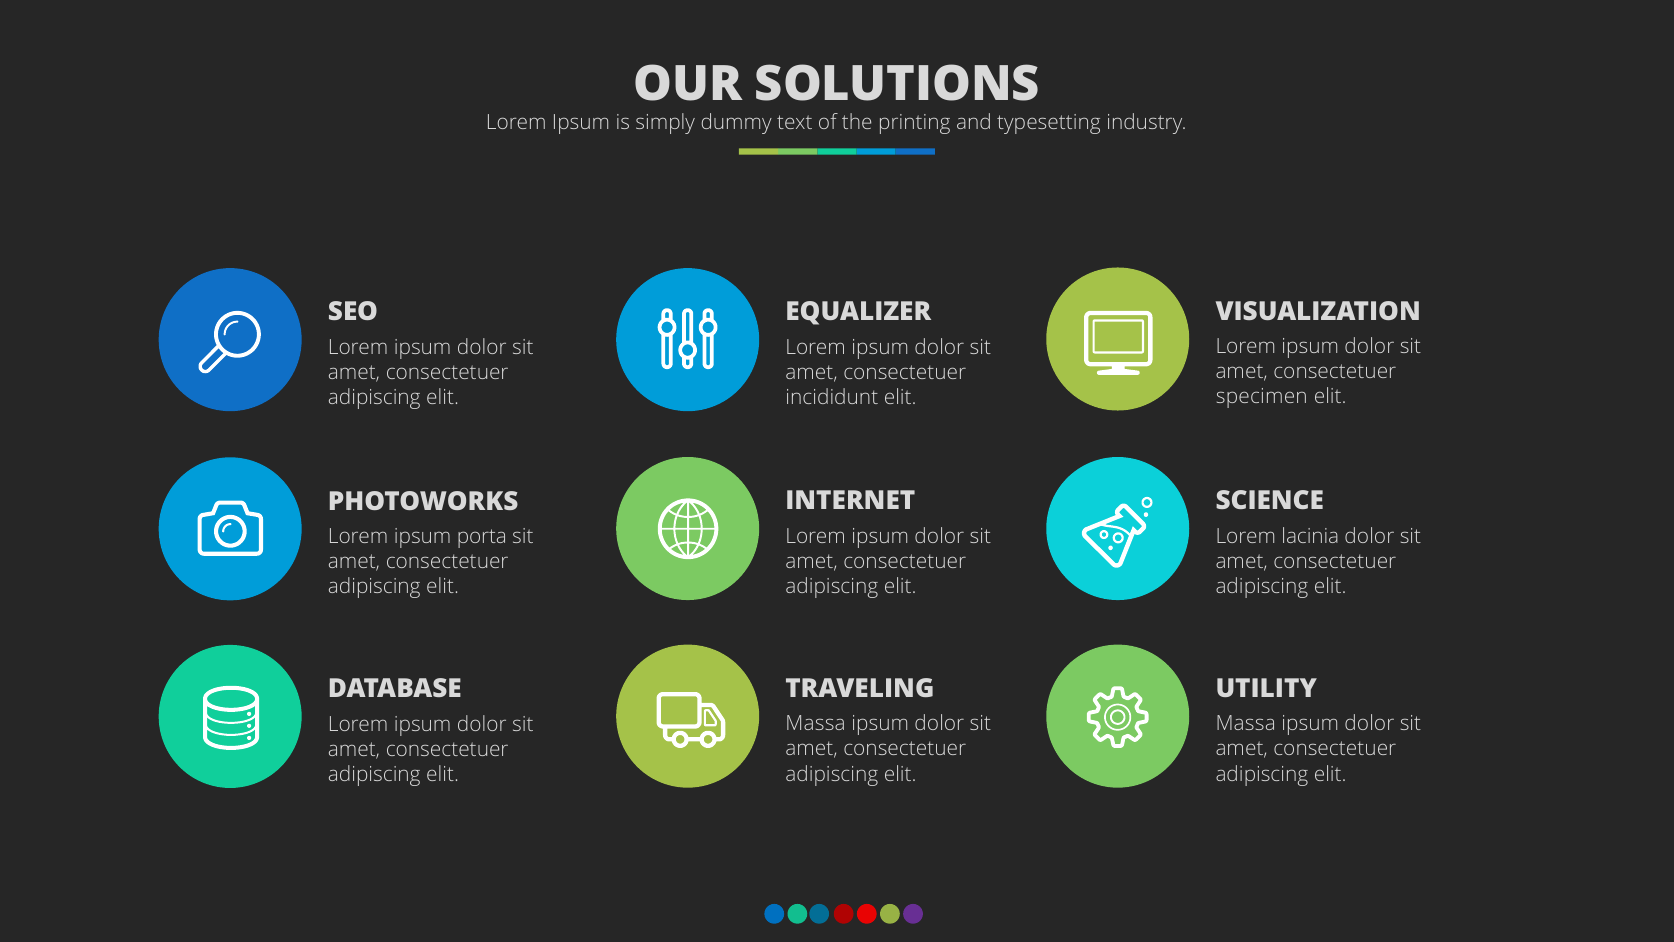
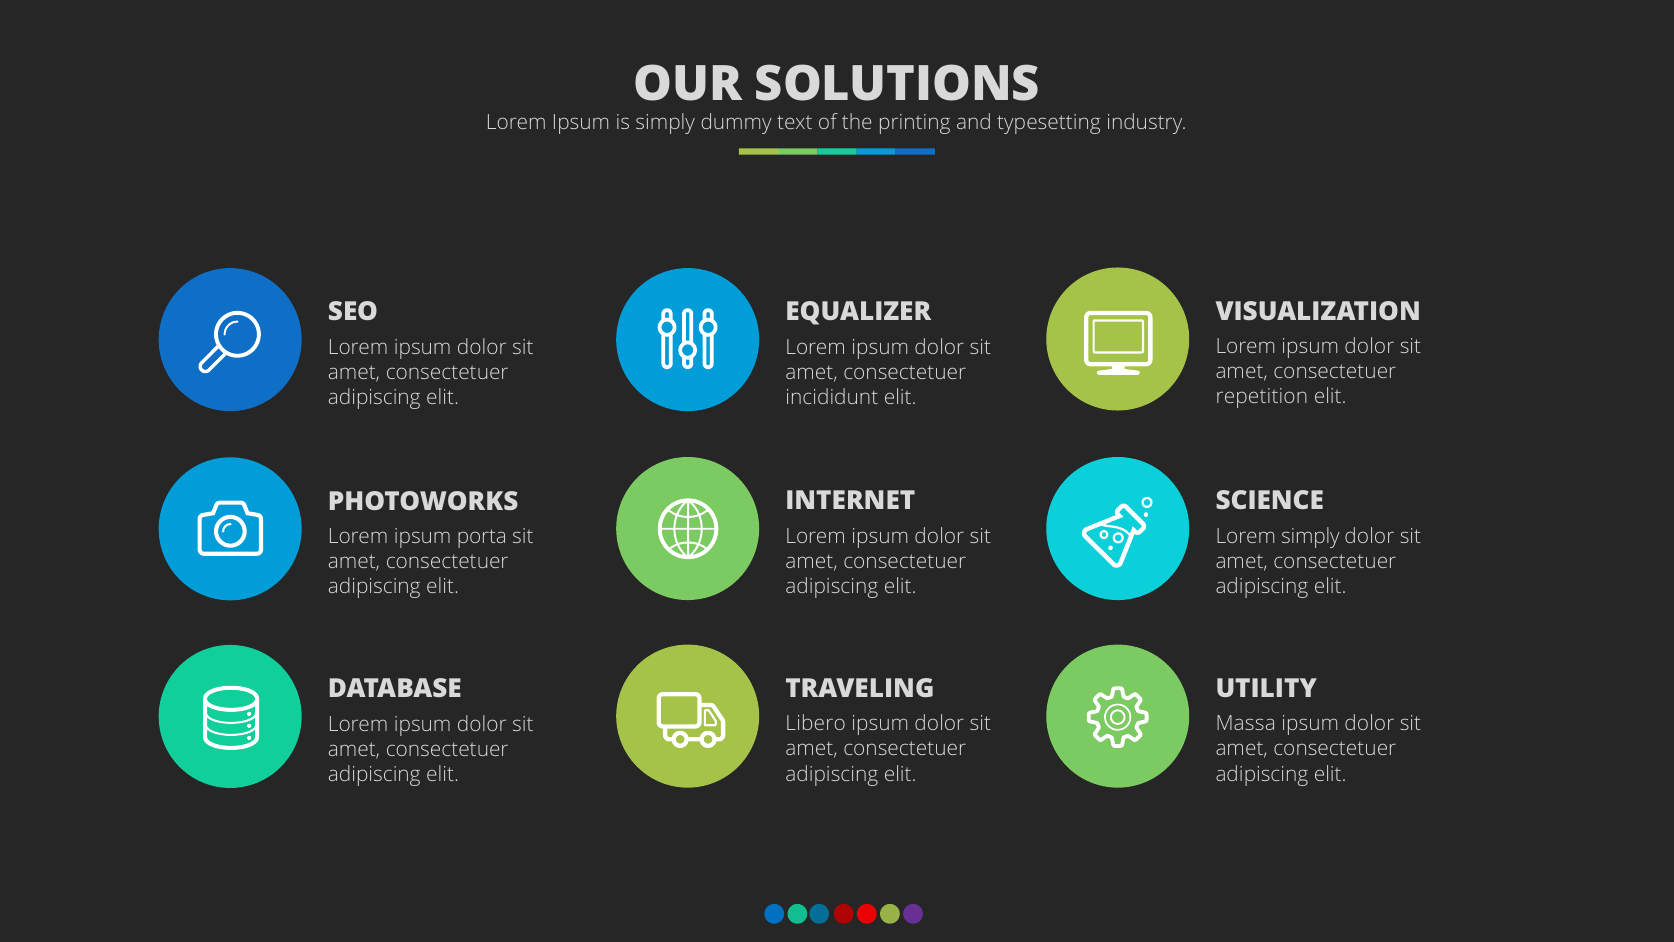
specimen: specimen -> repetition
Lorem lacinia: lacinia -> simply
Massa at (816, 724): Massa -> Libero
